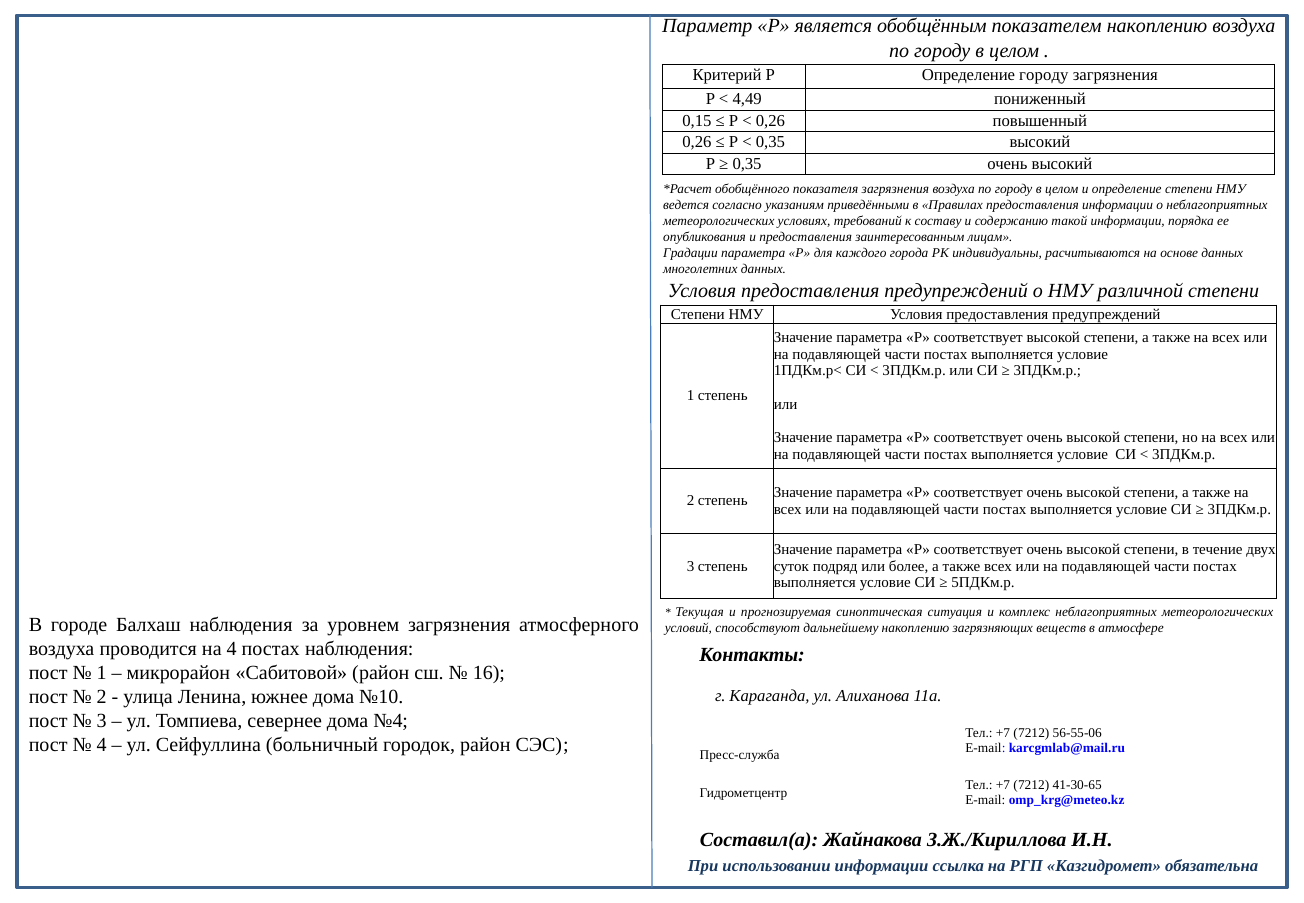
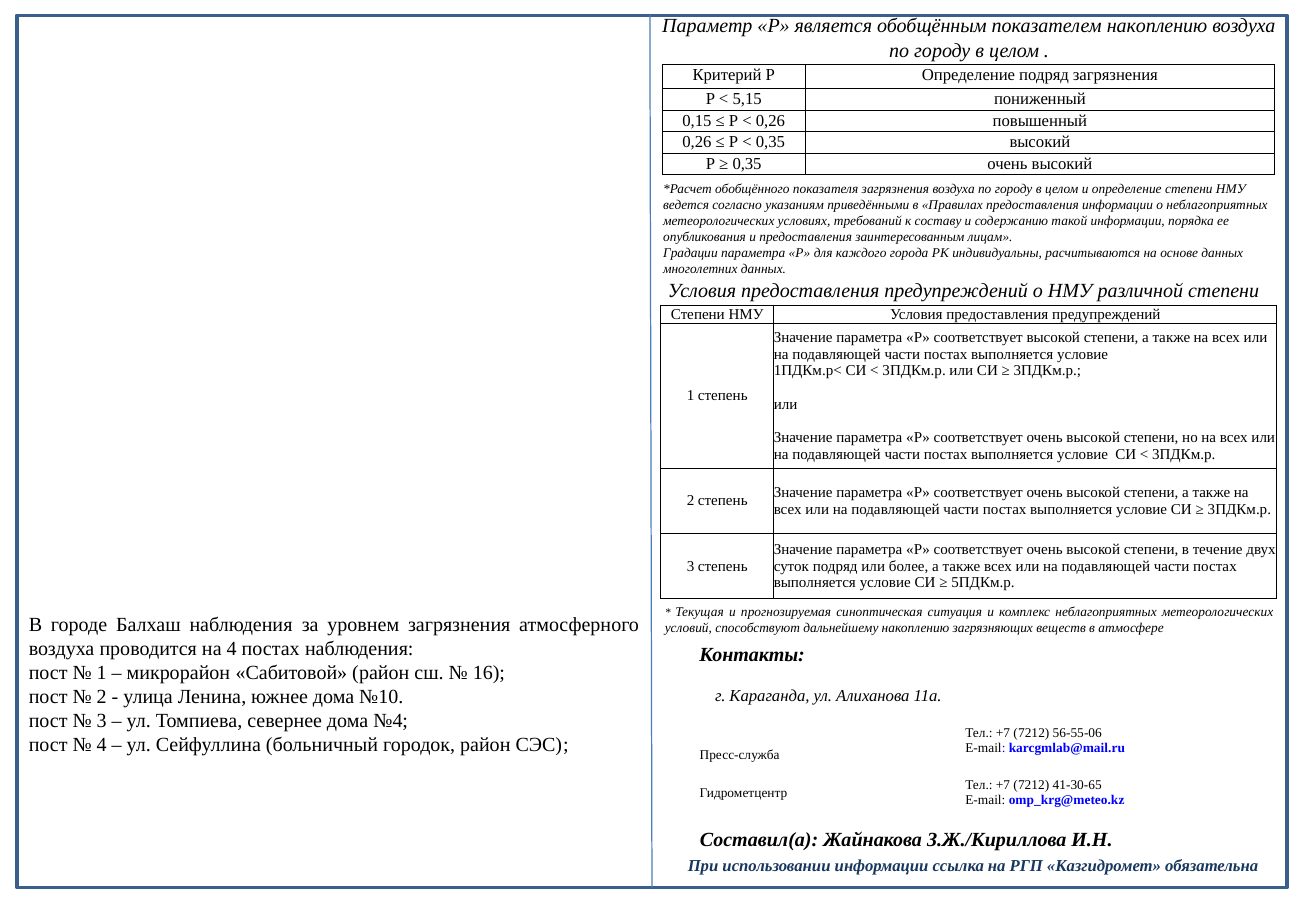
Определение городу: городу -> подряд
4,49: 4,49 -> 5,15
